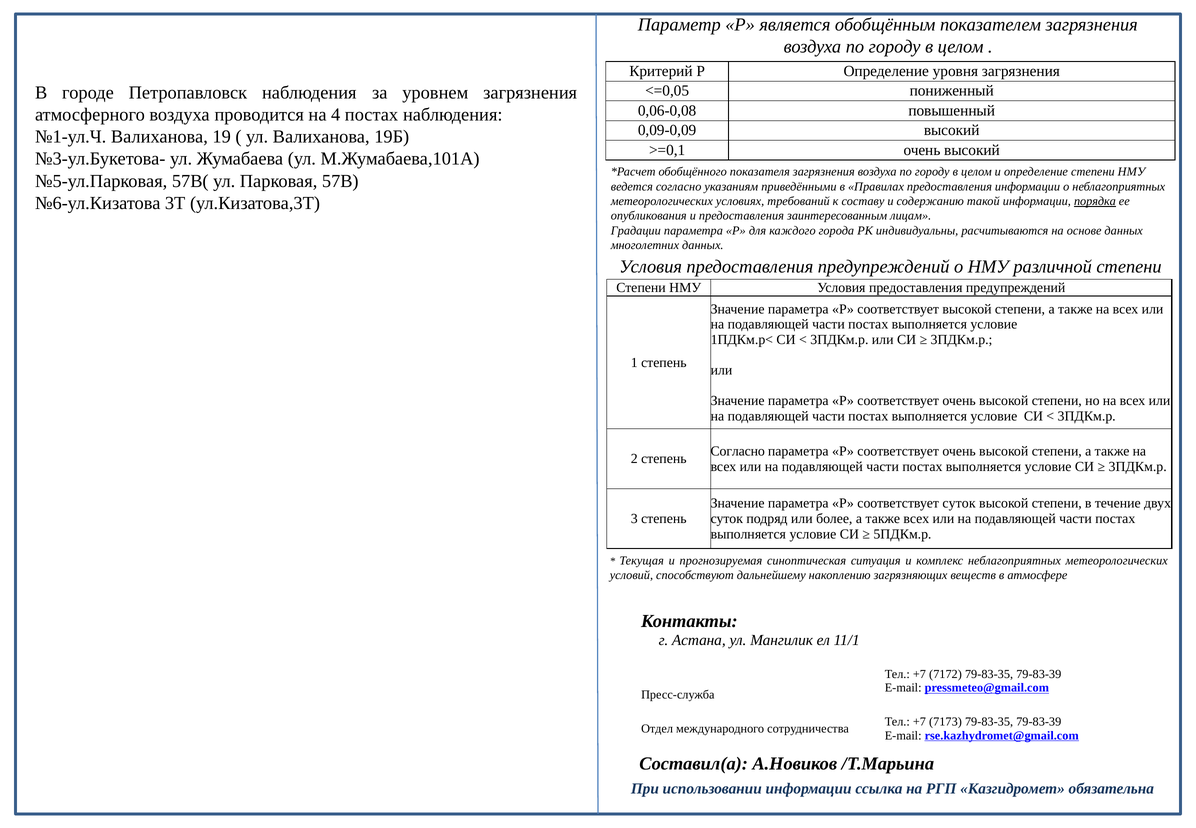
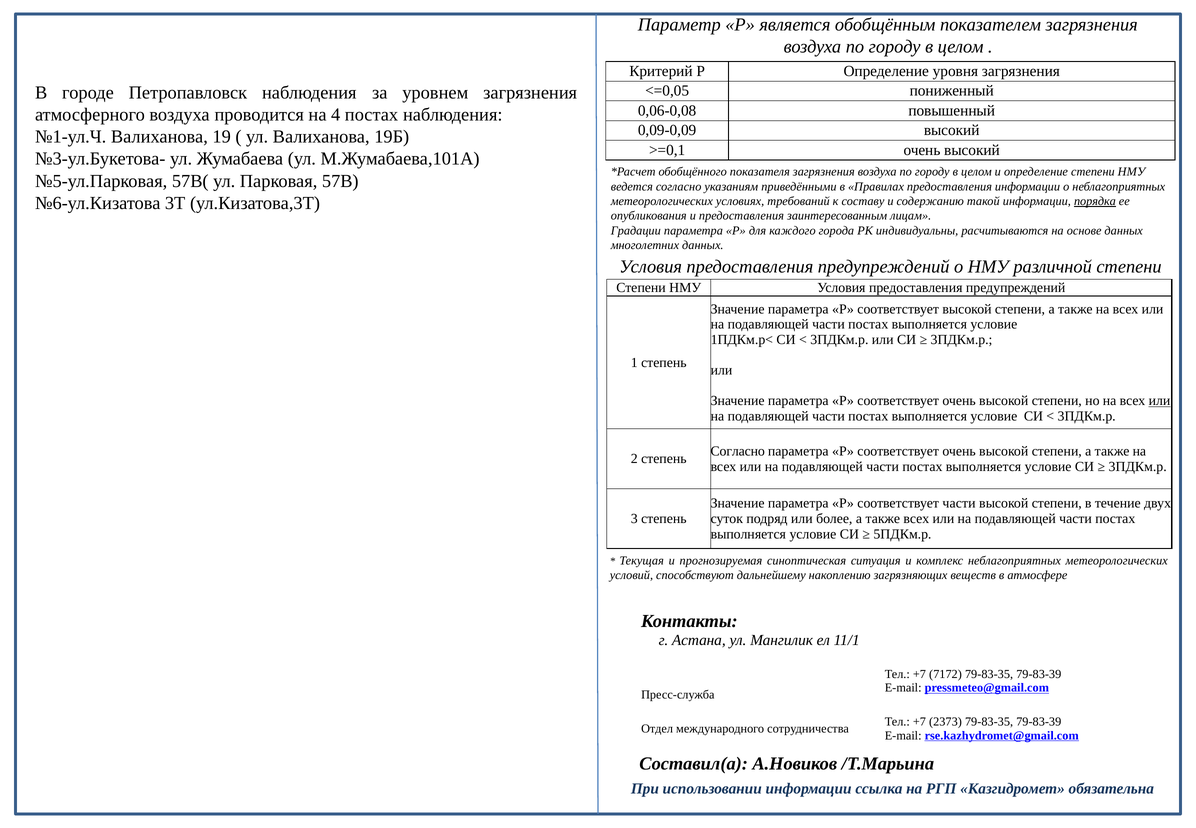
или at (1160, 401) underline: none -> present
соответствует суток: суток -> части
7173: 7173 -> 2373
